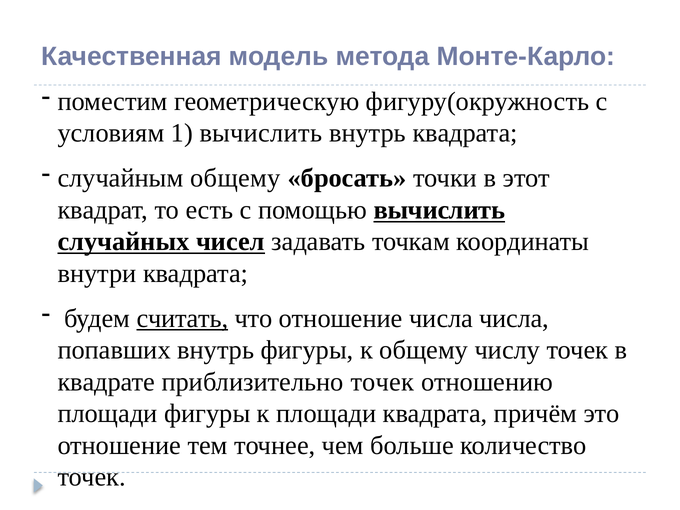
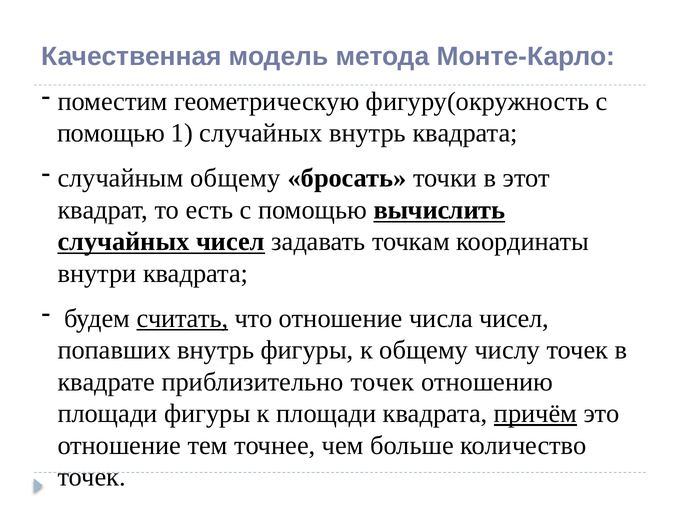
условиям at (111, 133): условиям -> помощью
1 вычислить: вычислить -> случайных
числа числа: числа -> чисел
причём underline: none -> present
